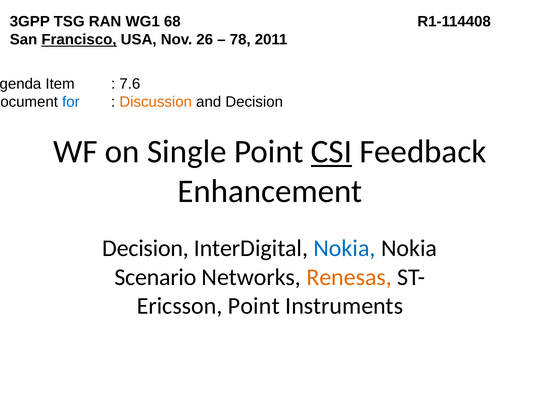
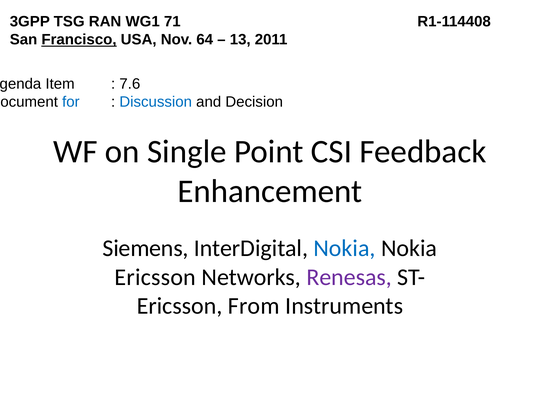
68: 68 -> 71
26: 26 -> 64
78: 78 -> 13
Discussion colour: orange -> blue
CSI underline: present -> none
Decision at (146, 248): Decision -> Siemens
Scenario at (155, 277): Scenario -> Ericsson
Renesas colour: orange -> purple
Ericsson Point: Point -> From
